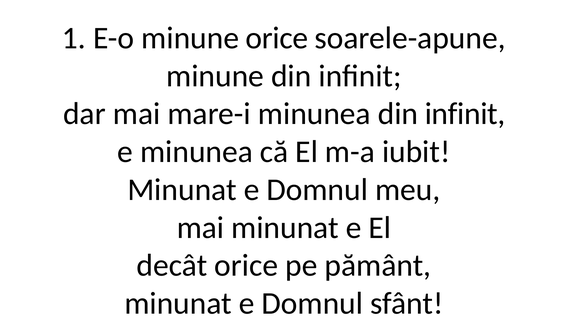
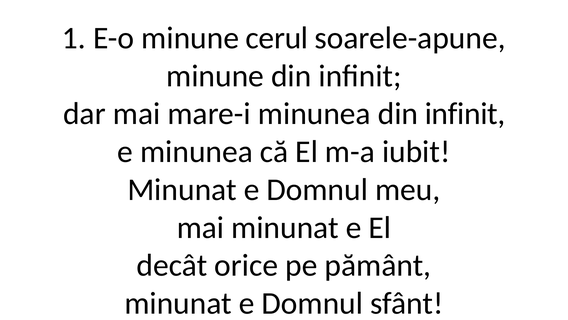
minune orice: orice -> cerul
